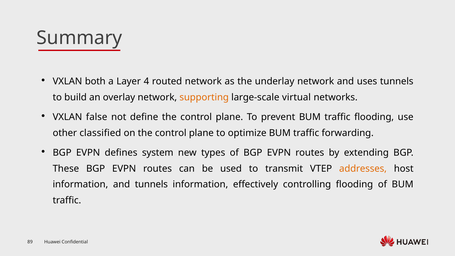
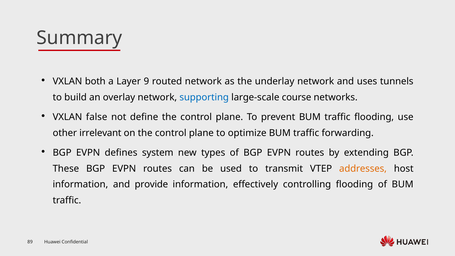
4: 4 -> 9
supporting colour: orange -> blue
virtual: virtual -> course
classified: classified -> irrelevant
and tunnels: tunnels -> provide
